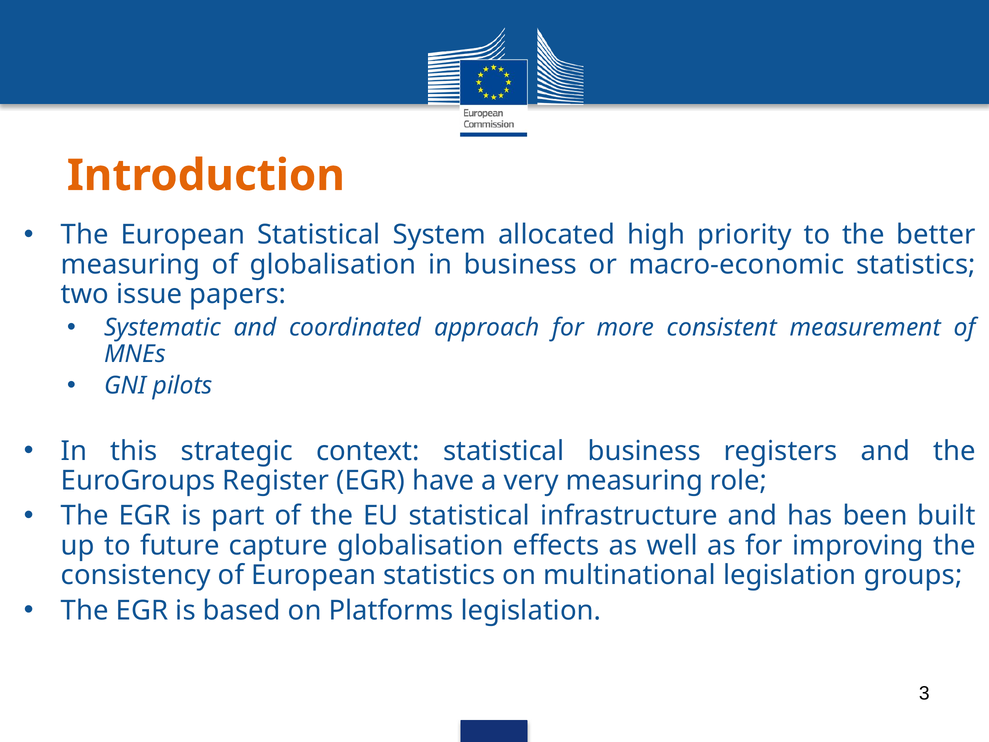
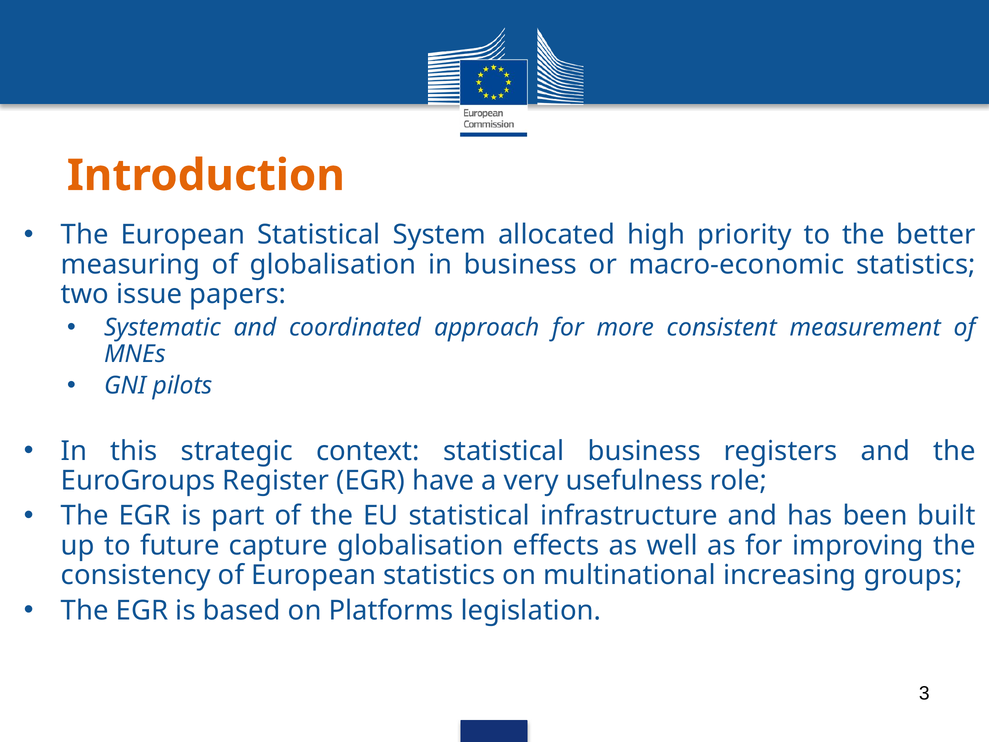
very measuring: measuring -> usefulness
multinational legislation: legislation -> increasing
